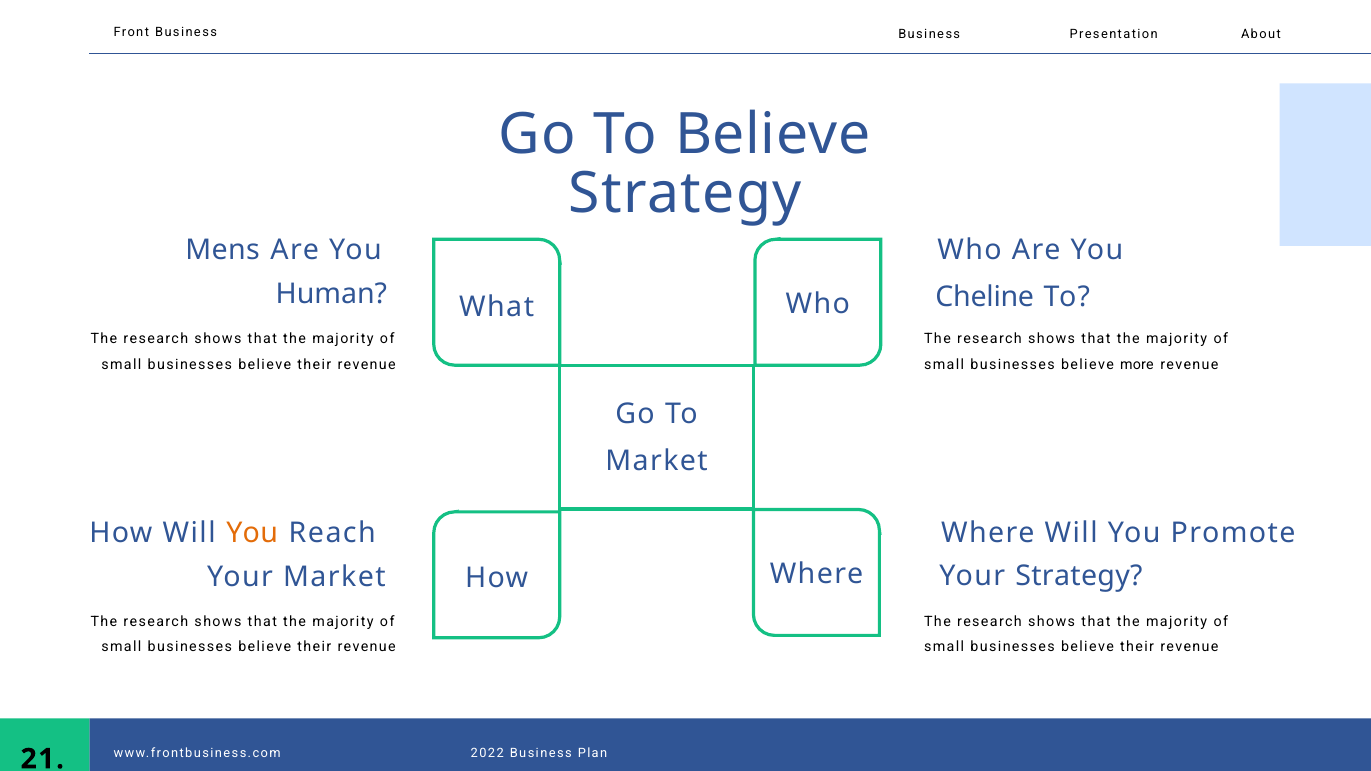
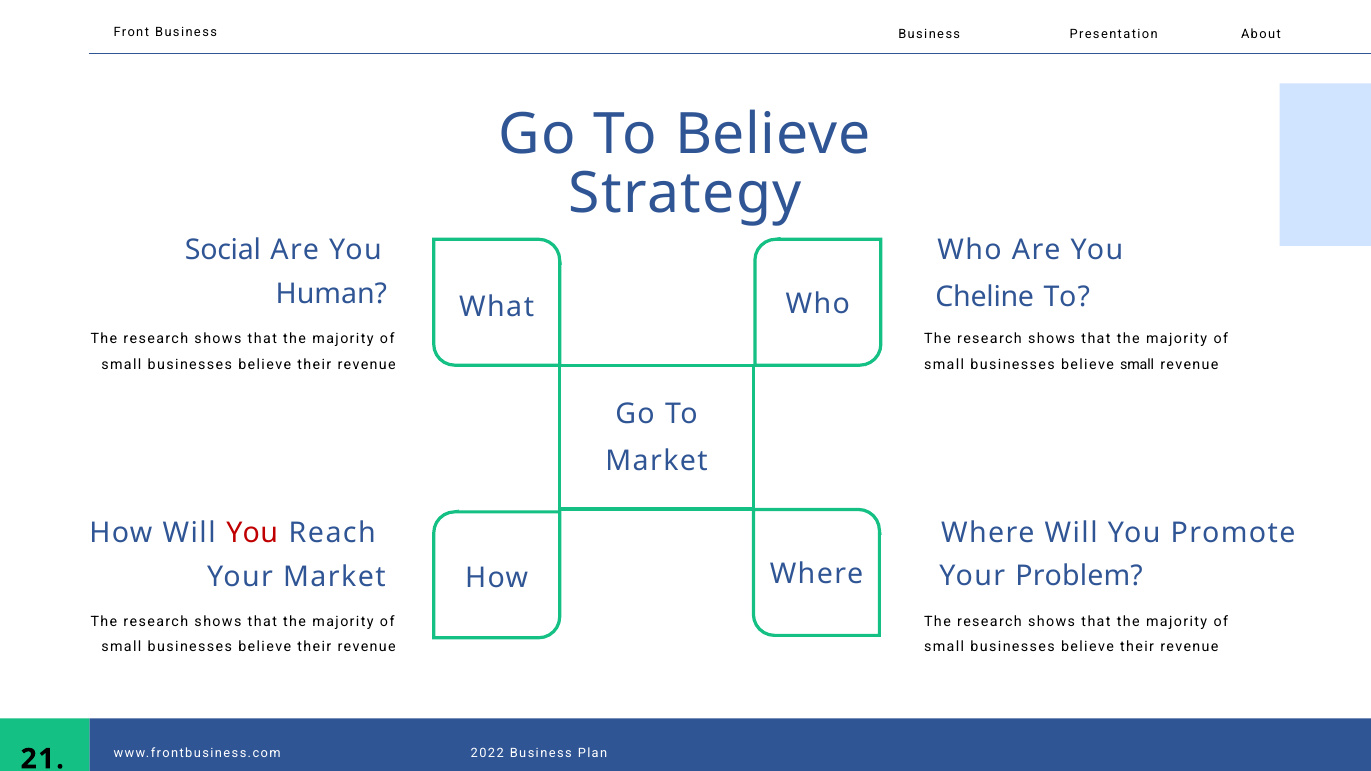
Mens: Mens -> Social
believe more: more -> small
You at (252, 533) colour: orange -> red
Your Strategy: Strategy -> Problem
